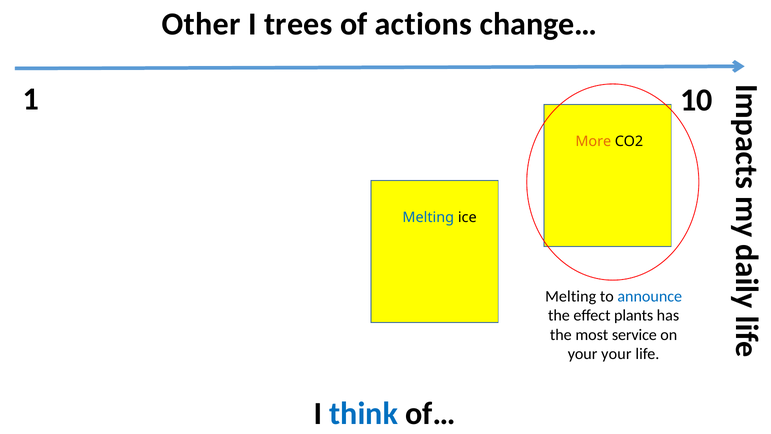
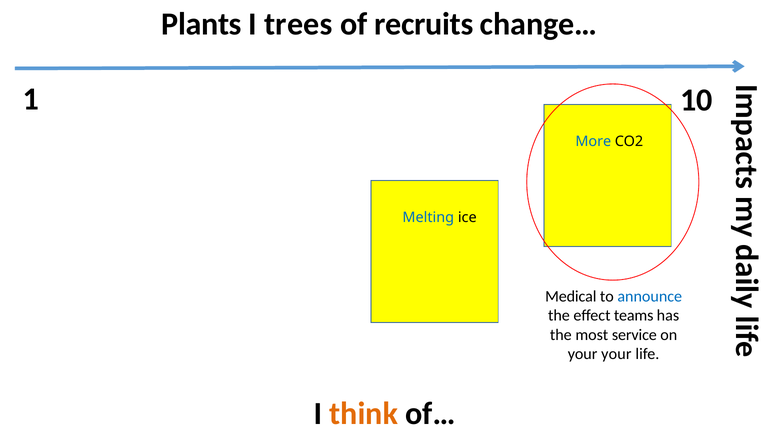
Other: Other -> Plants
actions: actions -> recruits
More colour: orange -> blue
Melting at (571, 296): Melting -> Medical
plants: plants -> teams
think colour: blue -> orange
